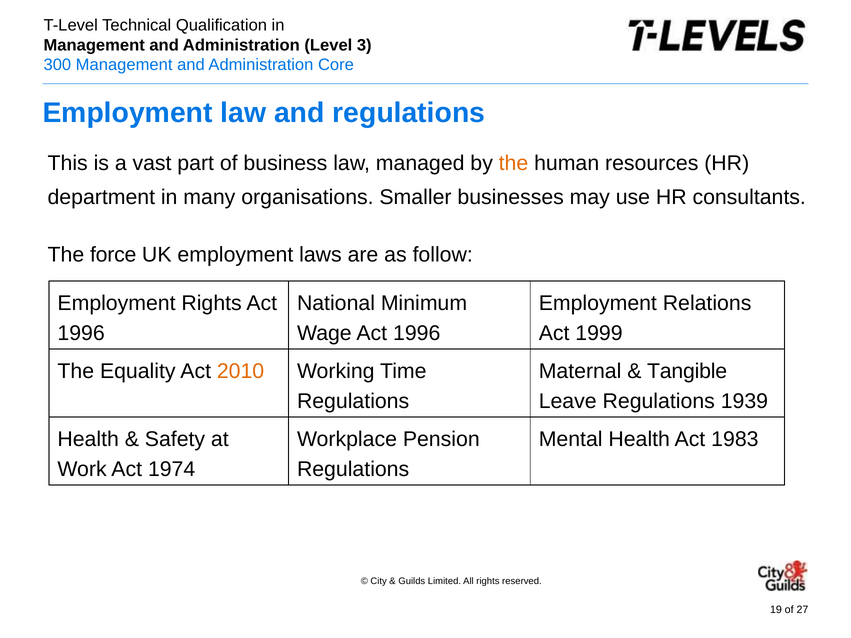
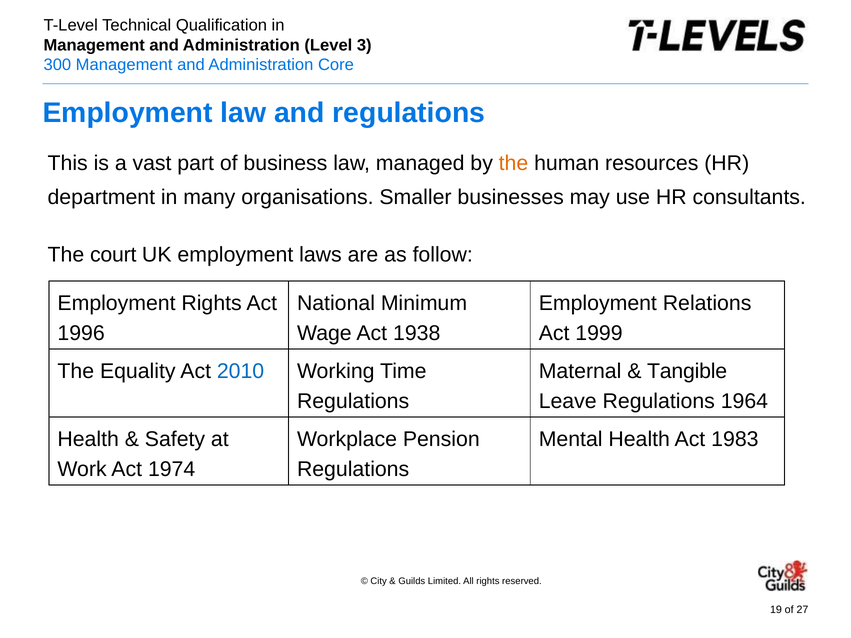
force: force -> court
Wage Act 1996: 1996 -> 1938
2010 colour: orange -> blue
1939: 1939 -> 1964
